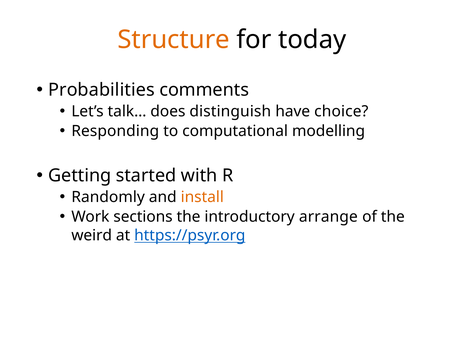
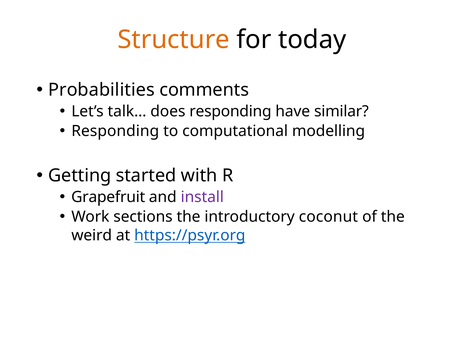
does distinguish: distinguish -> responding
choice: choice -> similar
Randomly: Randomly -> Grapefruit
install colour: orange -> purple
arrange: arrange -> coconut
